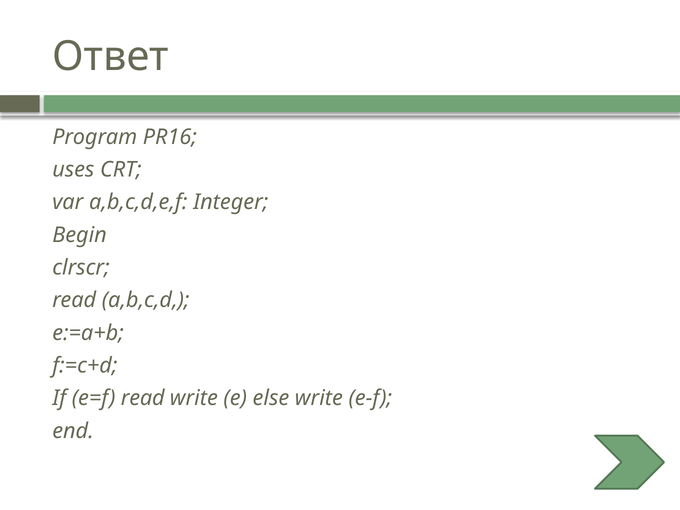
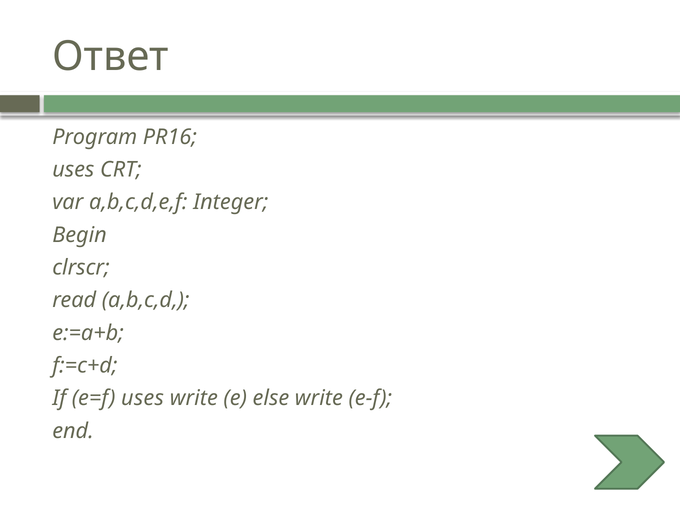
e=f read: read -> uses
